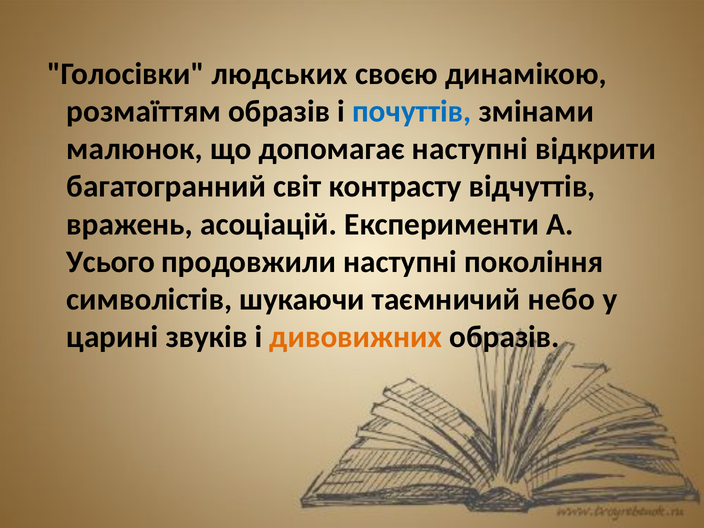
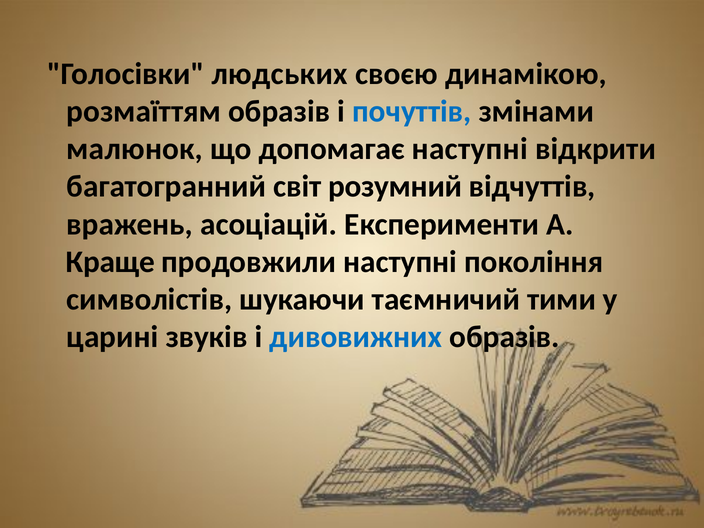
контрасту: контрасту -> розумний
Усього: Усього -> Краще
небо: небо -> тими
дивовижних colour: orange -> blue
